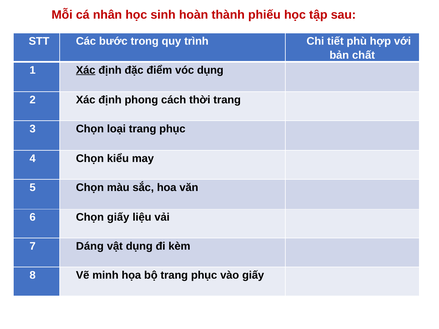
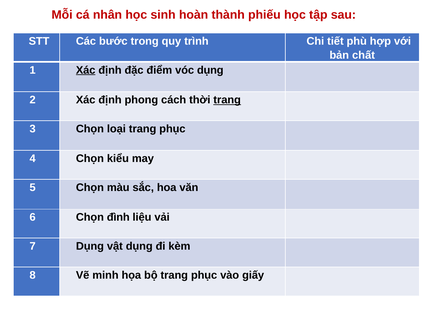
trang at (227, 100) underline: none -> present
Chọn giấy: giấy -> đình
7 Dáng: Dáng -> Dụng
